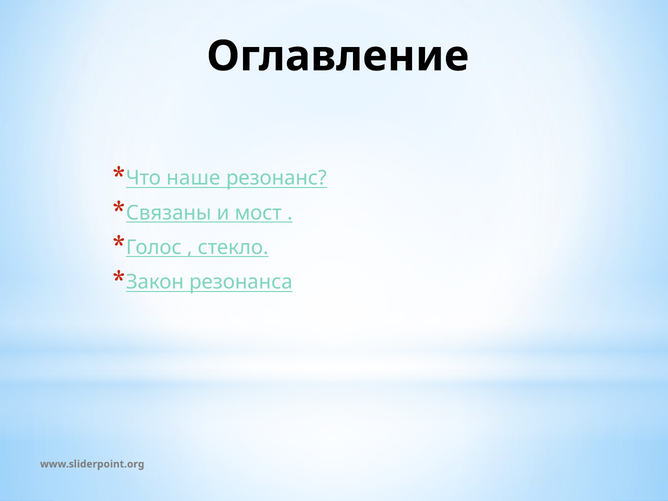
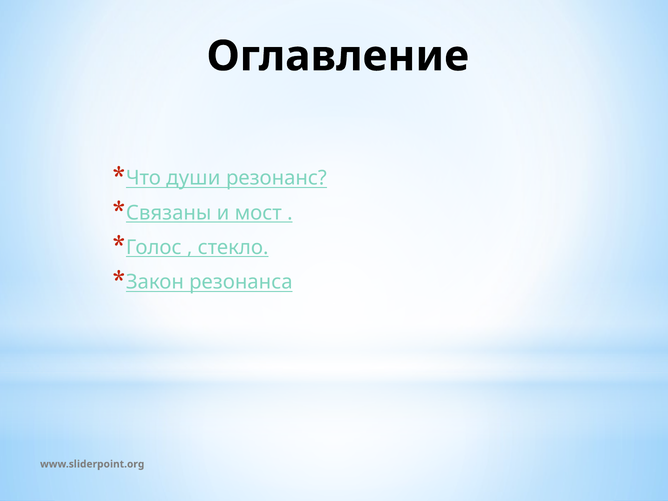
наше: наше -> души
